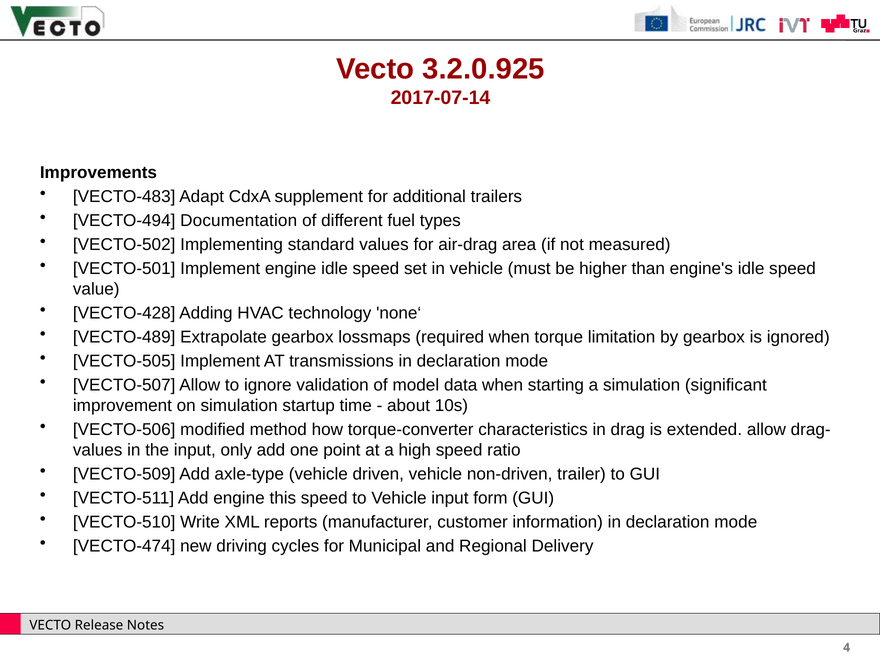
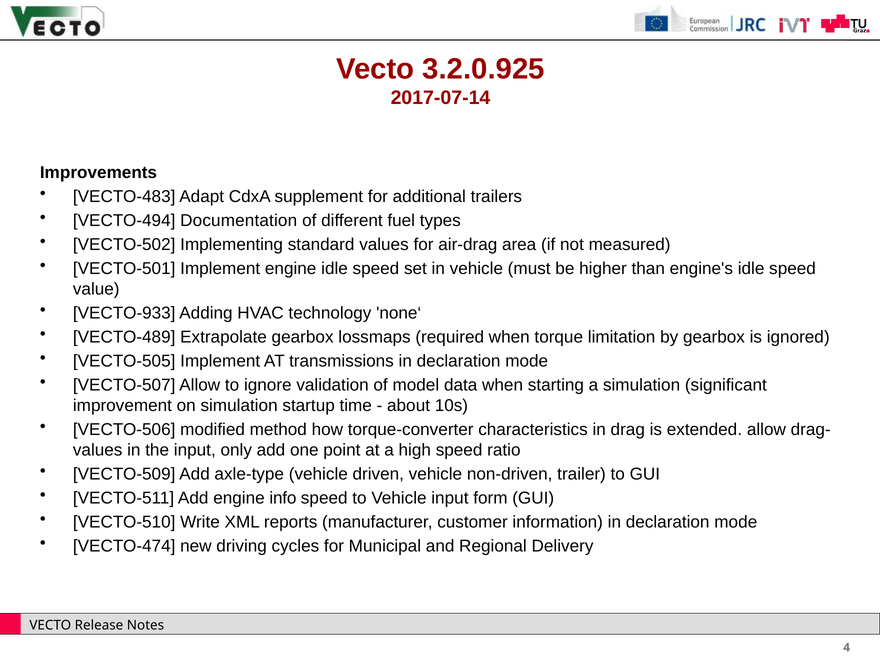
VECTO-428: VECTO-428 -> VECTO-933
this: this -> info
